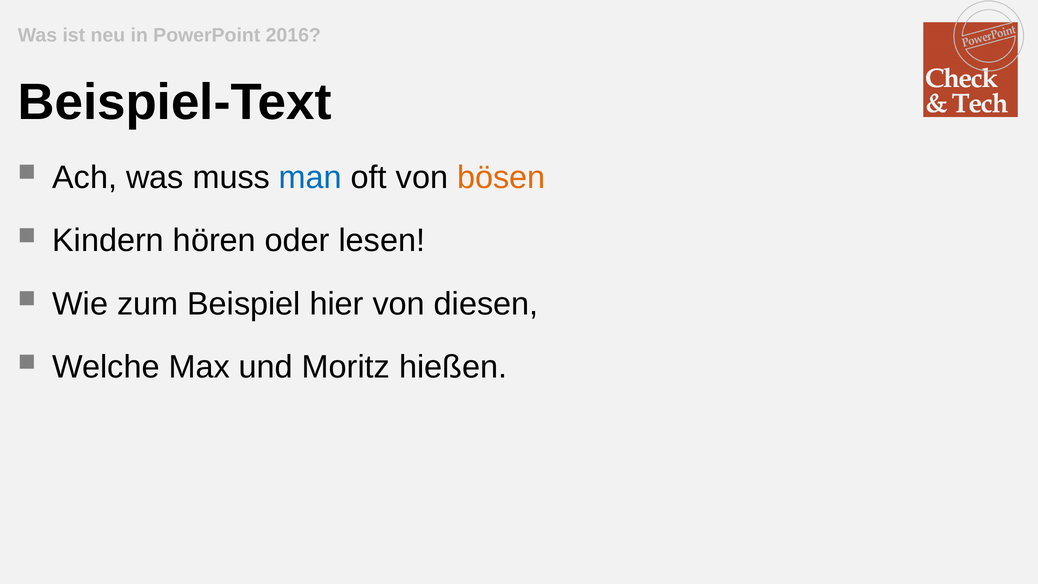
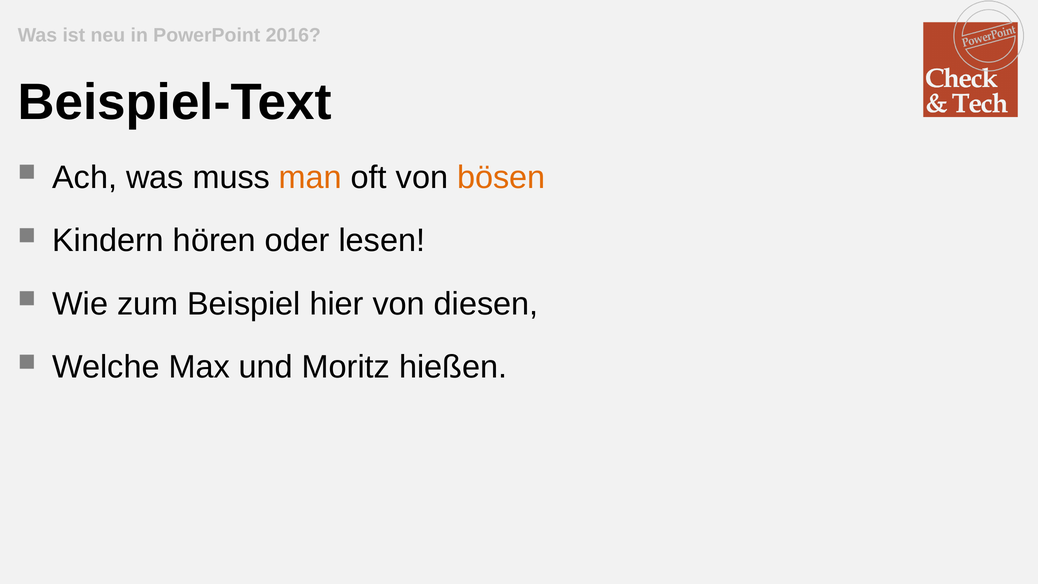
man colour: blue -> orange
